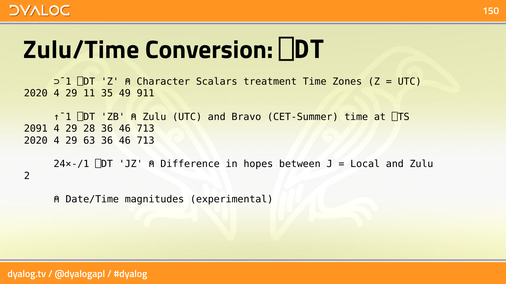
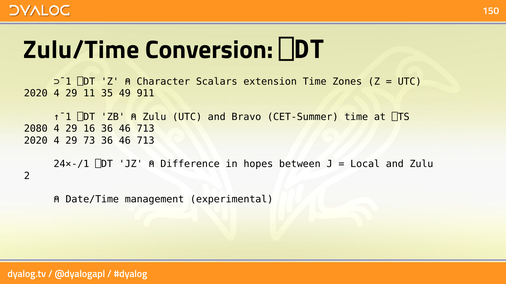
treatment: treatment -> extension
2091: 2091 -> 2080
28: 28 -> 16
63: 63 -> 73
magnitudes: magnitudes -> management
